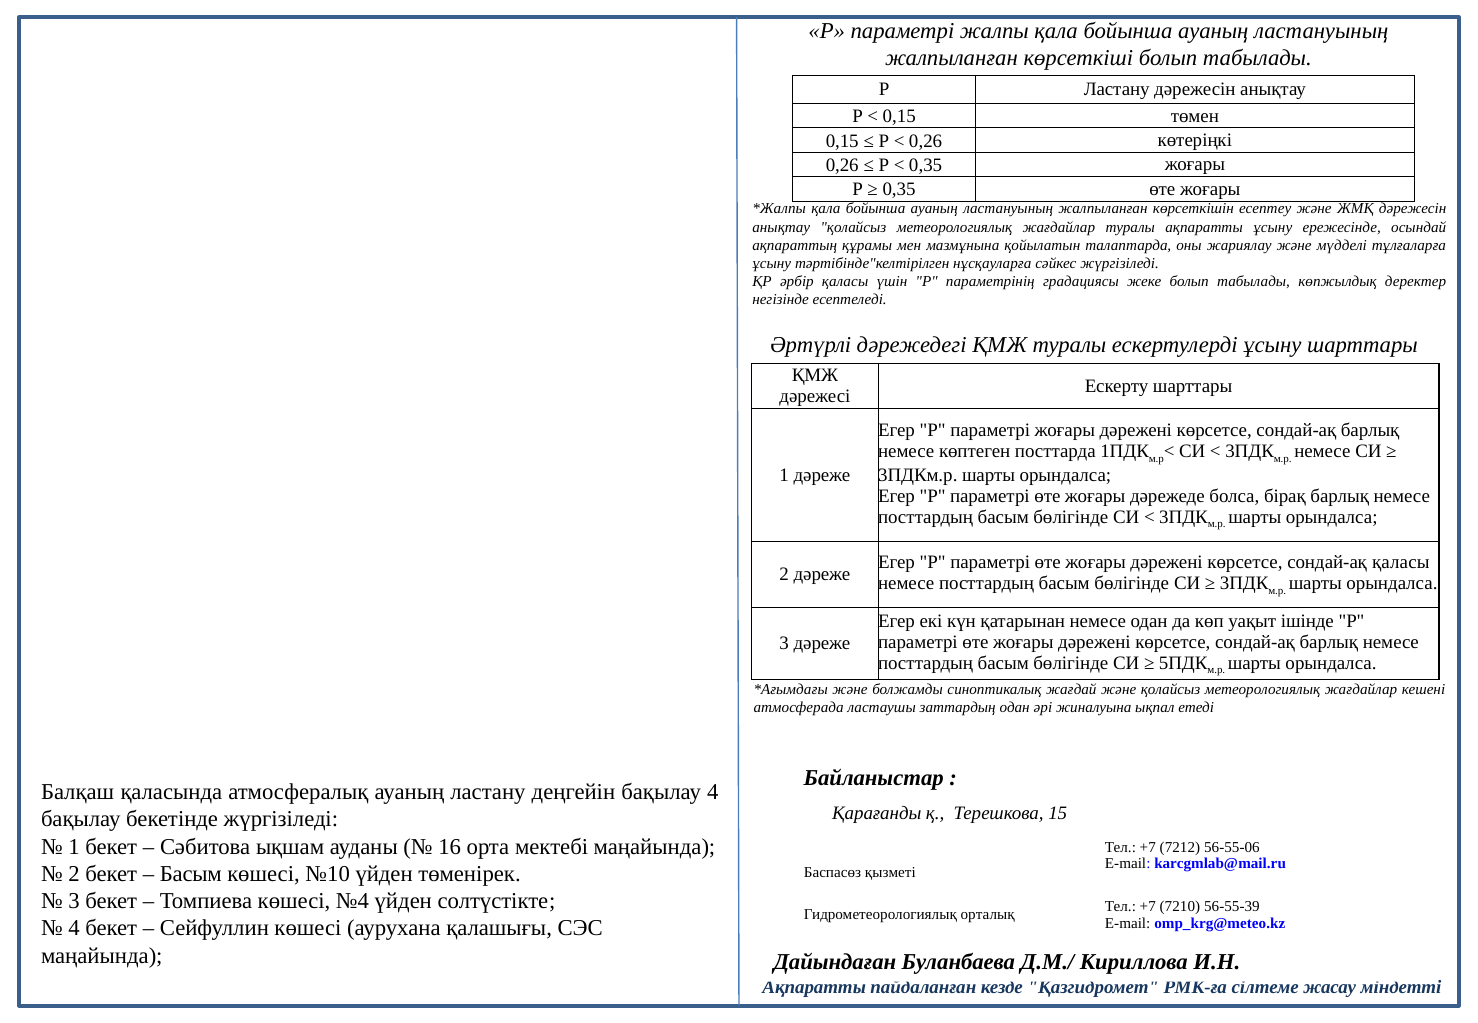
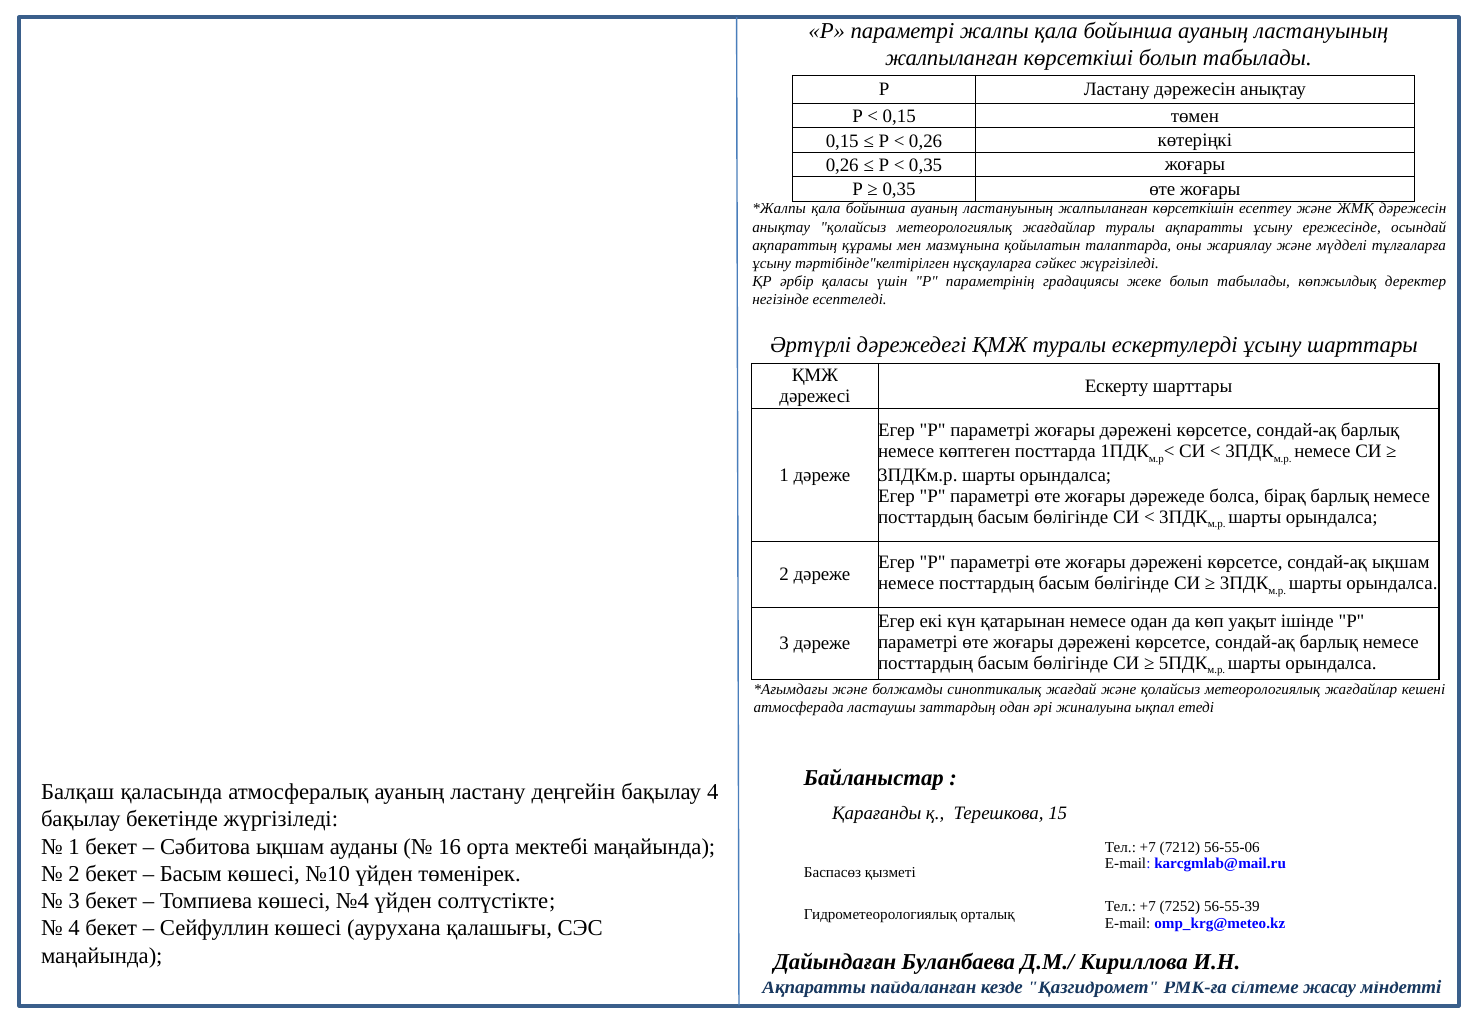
сондай-ақ қаласы: қаласы -> ықшам
7210: 7210 -> 7252
